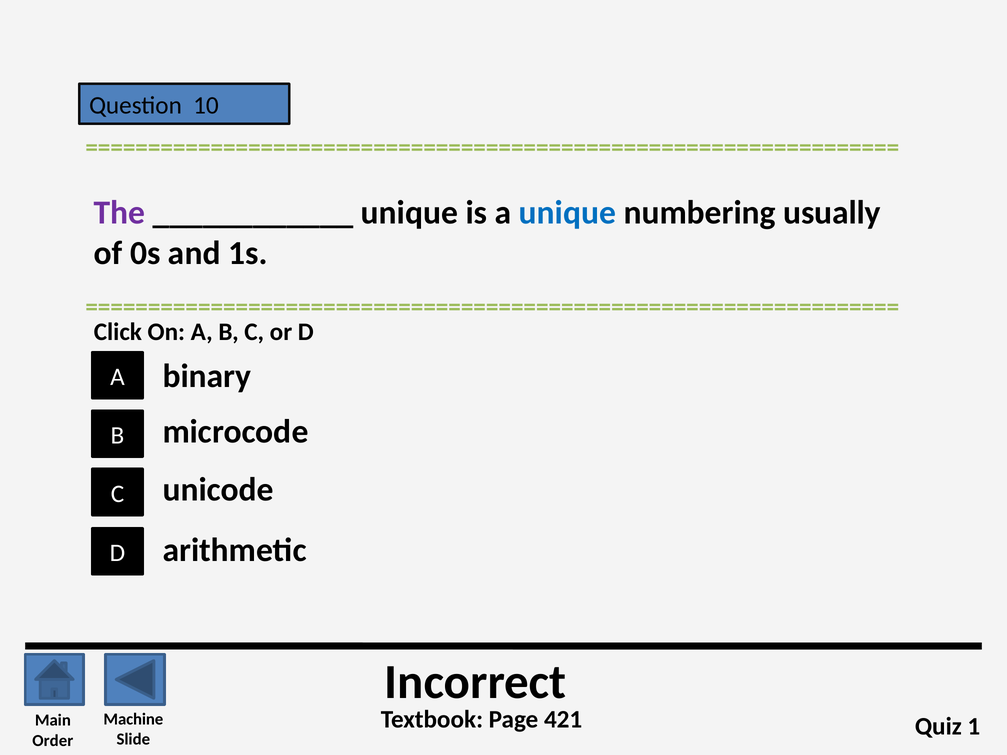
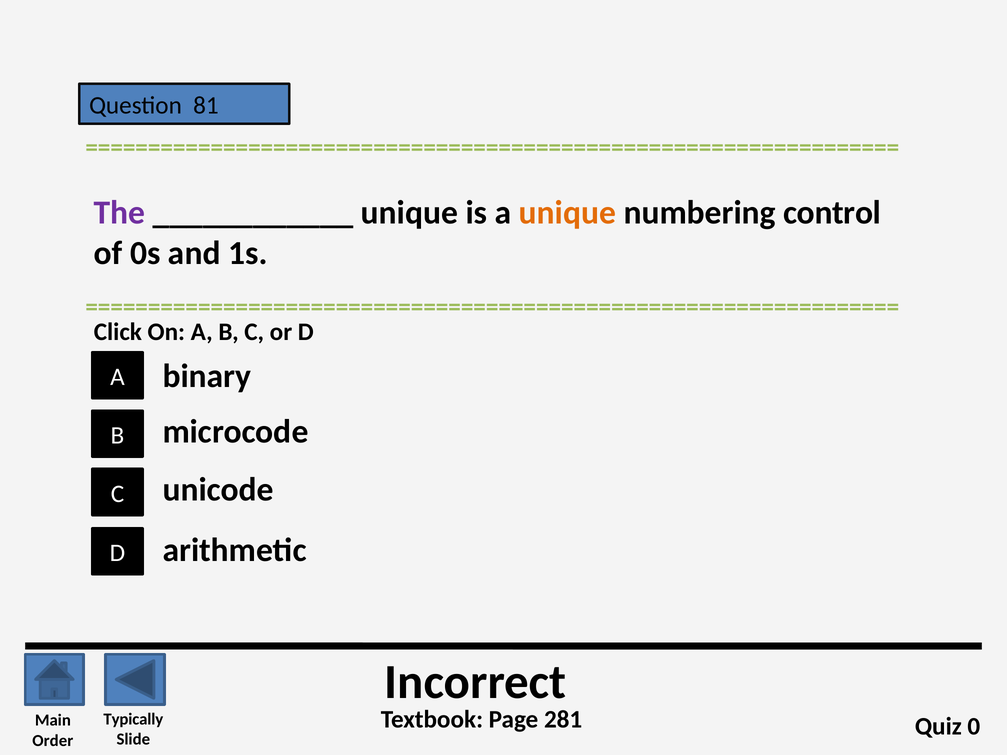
10: 10 -> 81
unique at (567, 213) colour: blue -> orange
usually: usually -> control
421: 421 -> 281
Machine: Machine -> Typically
1: 1 -> 0
